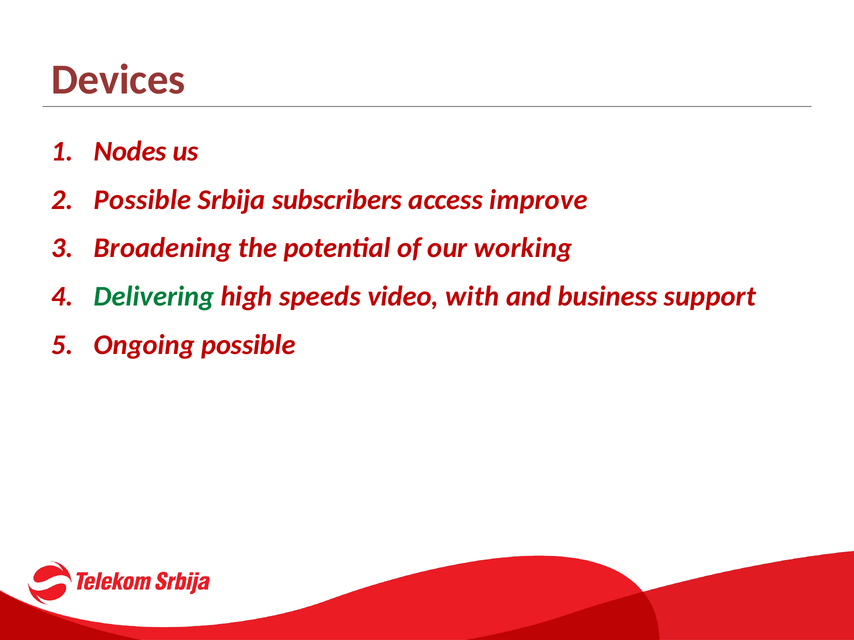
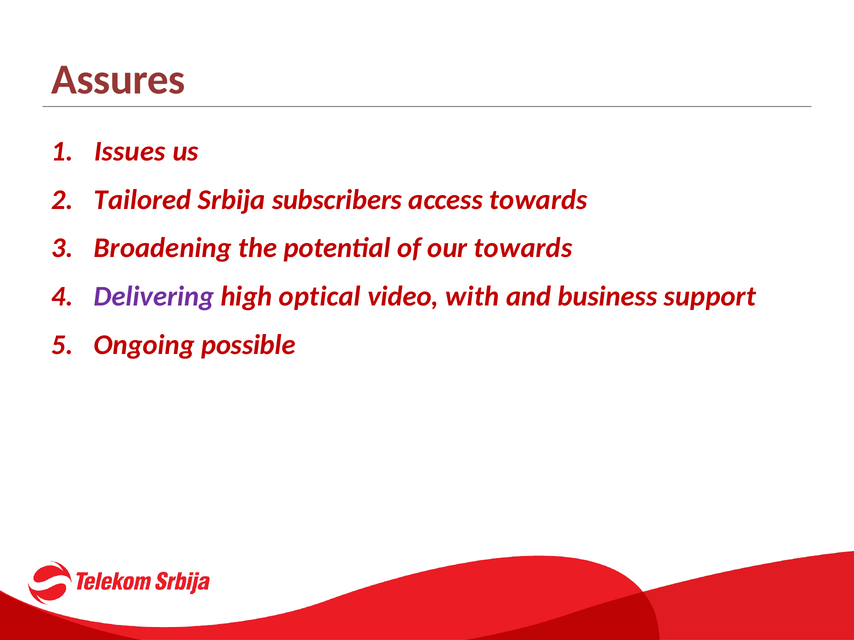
Devices: Devices -> Assures
Nodes: Nodes -> Issues
Possible at (143, 200): Possible -> Tailored
access improve: improve -> towards
our working: working -> towards
Delivering colour: green -> purple
speeds: speeds -> optical
